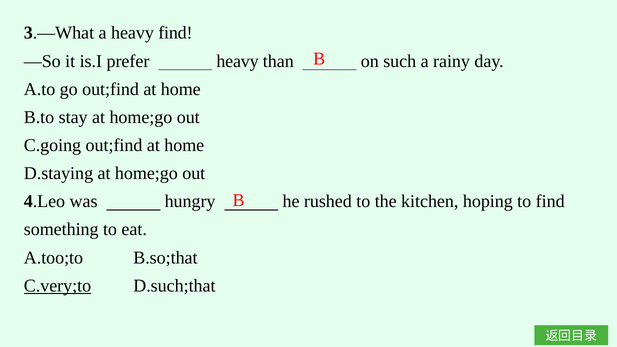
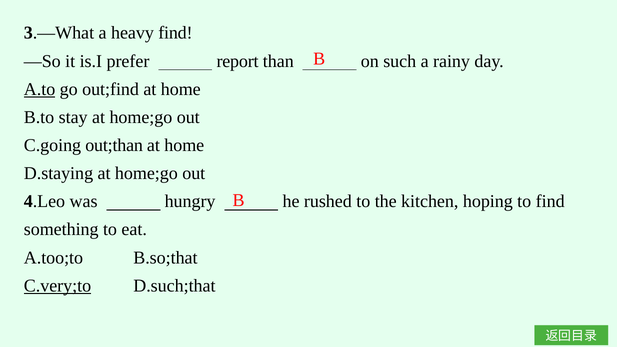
prefer heavy: heavy -> report
A.to underline: none -> present
C.going out;find: out;find -> out;than
